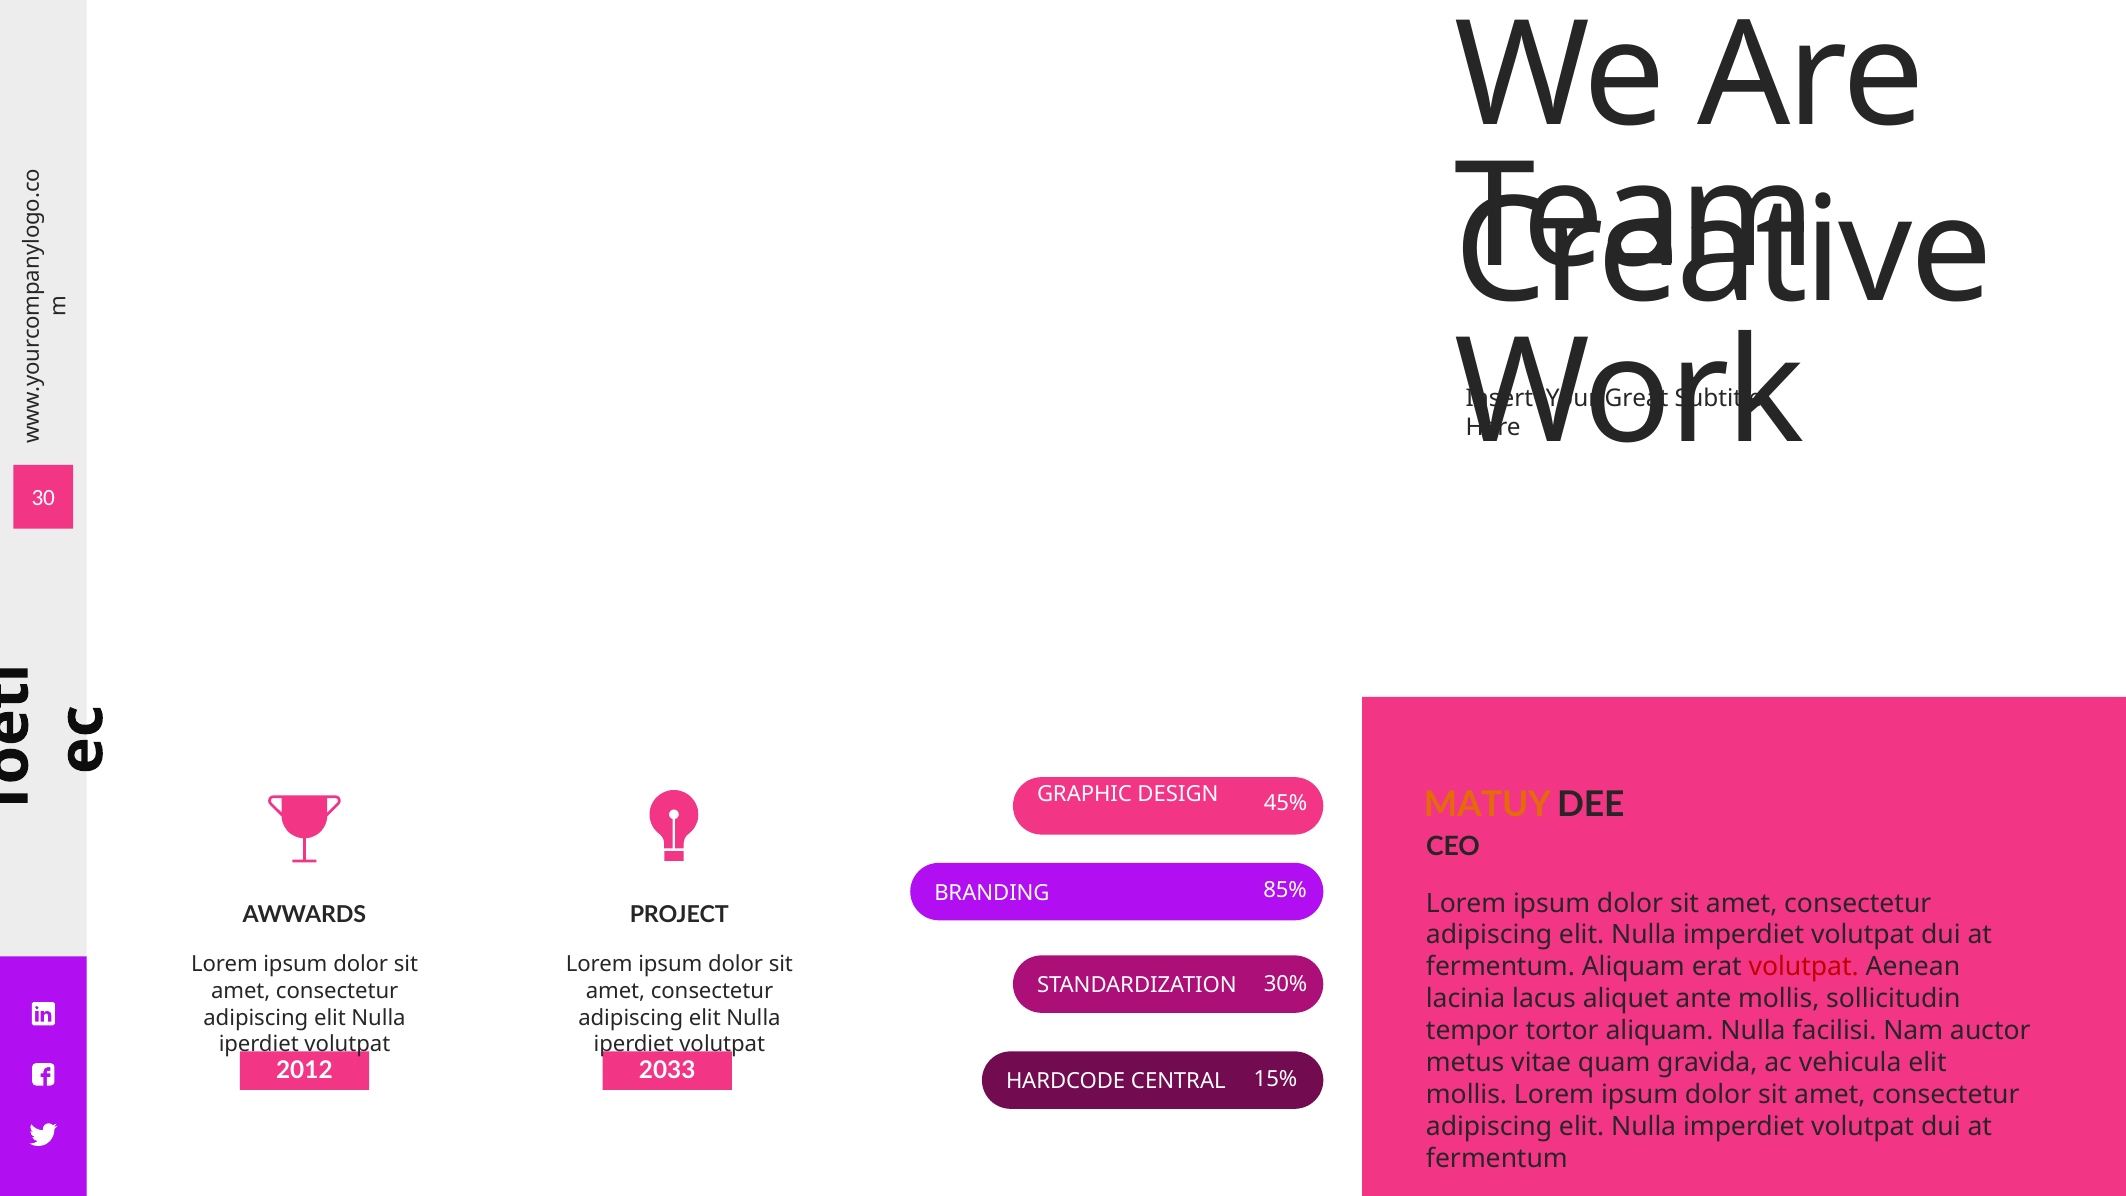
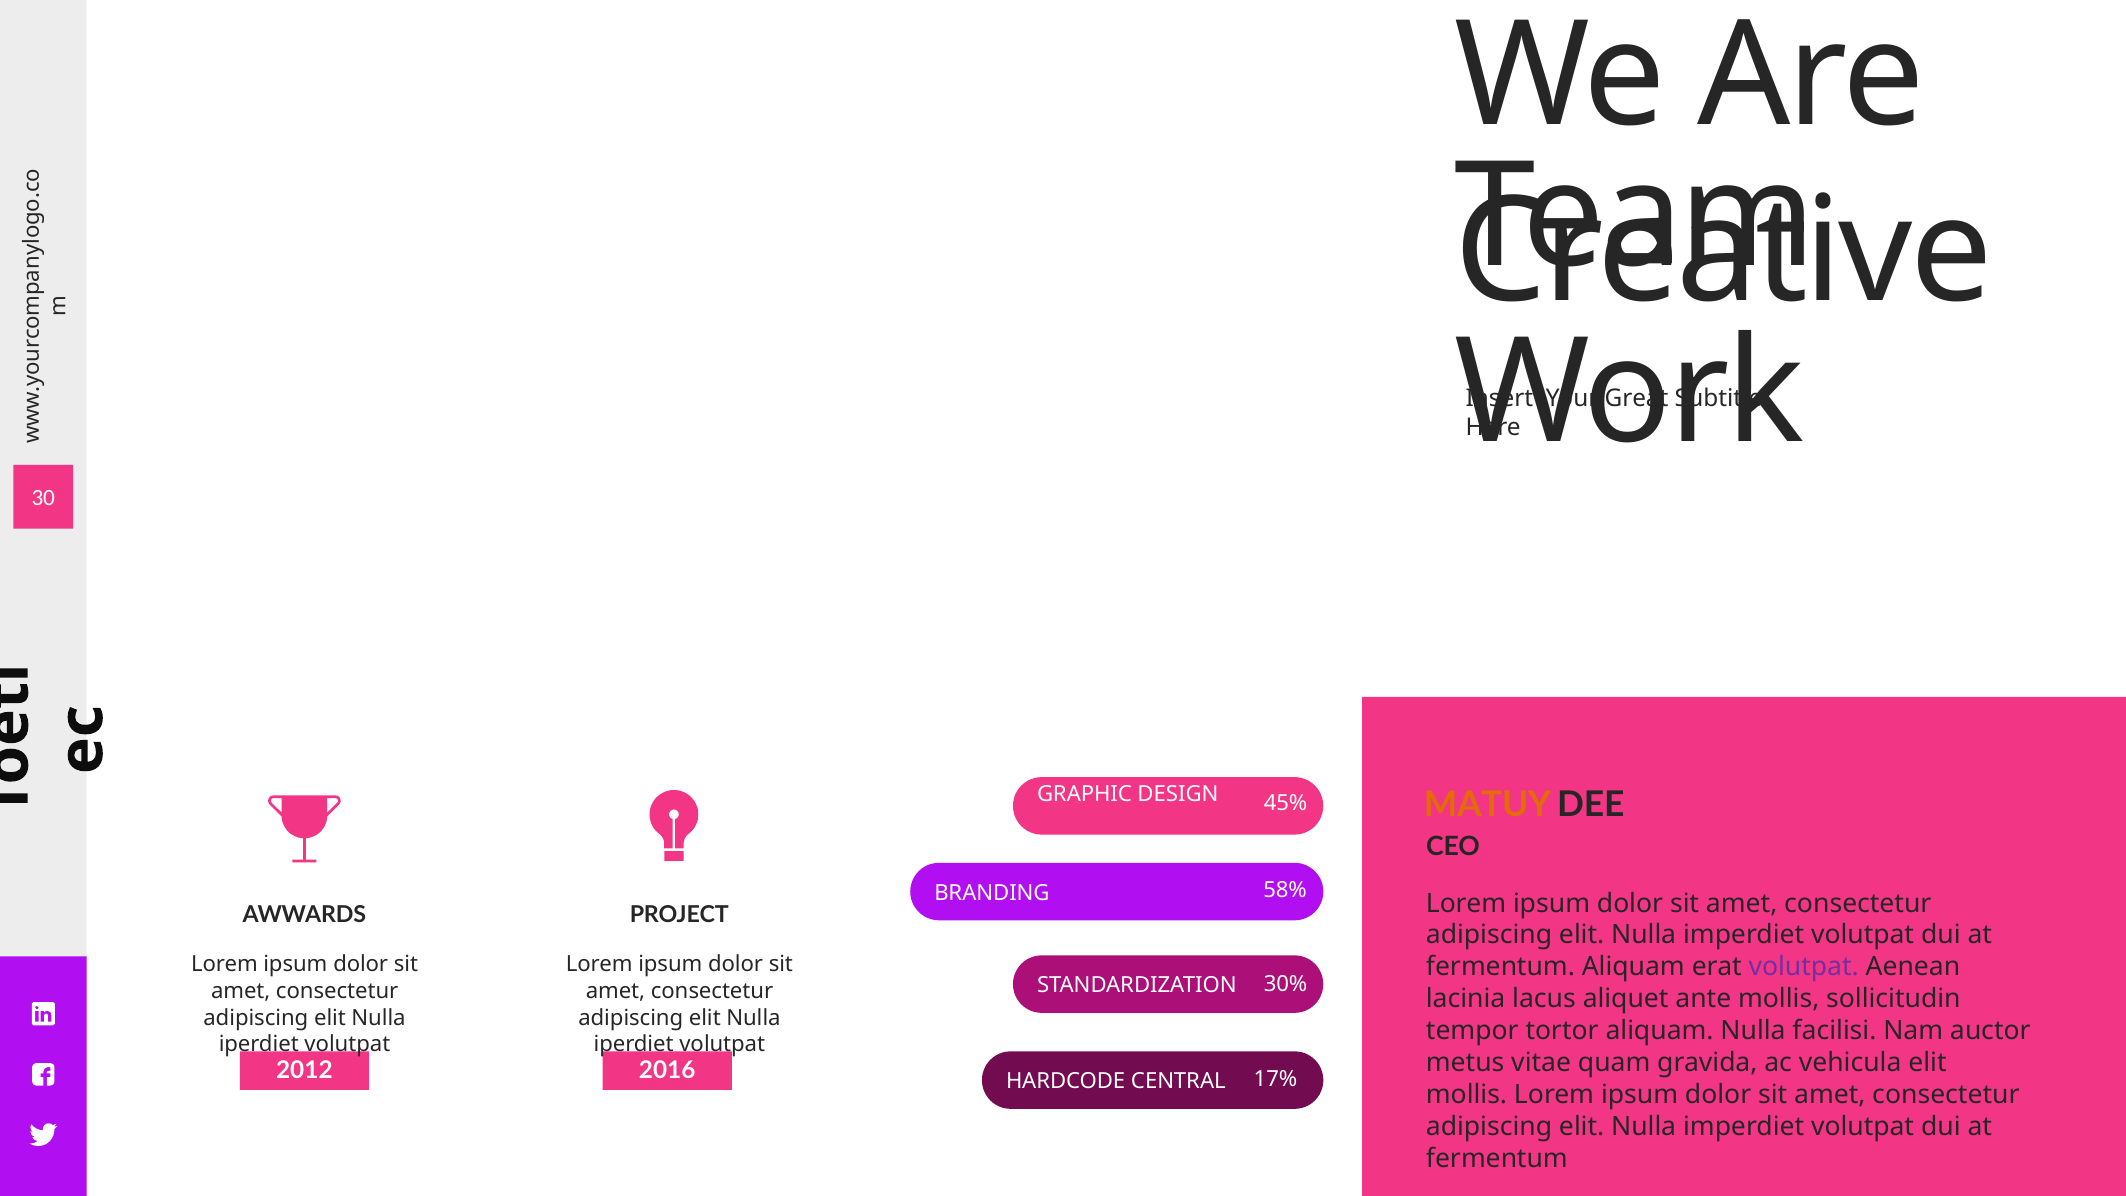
85%: 85% -> 58%
volutpat at (1804, 967) colour: red -> purple
2033: 2033 -> 2016
15%: 15% -> 17%
